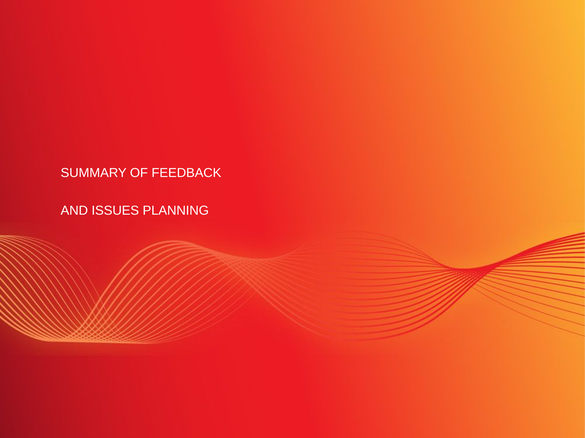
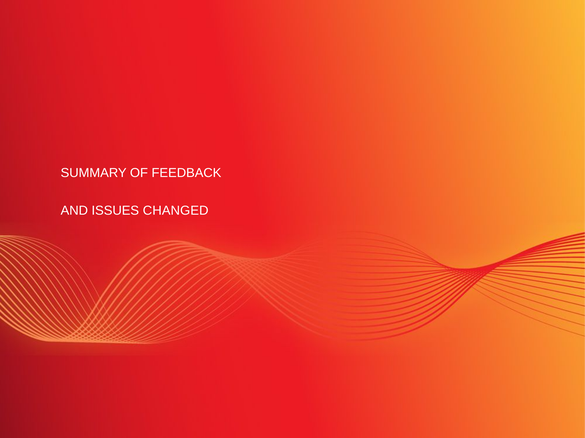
PLANNING: PLANNING -> CHANGED
